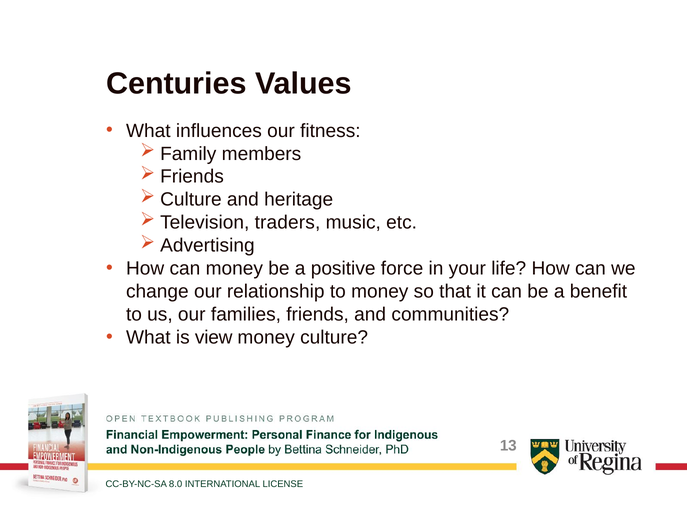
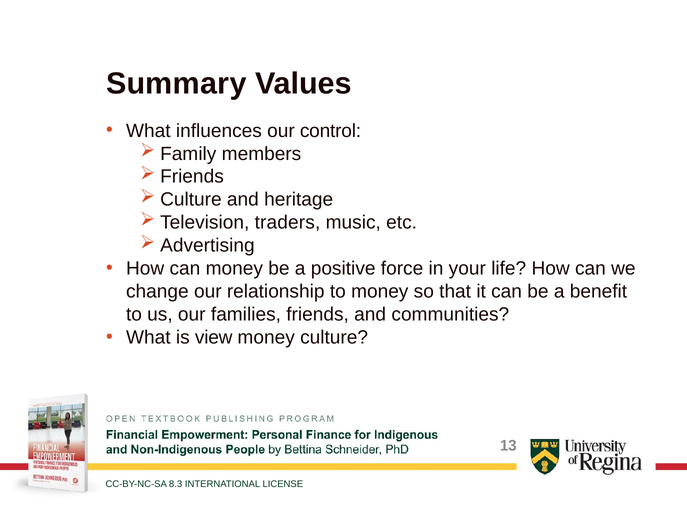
Centuries: Centuries -> Summary
fitness: fitness -> control
8.0: 8.0 -> 8.3
